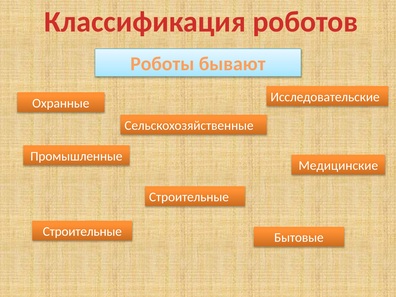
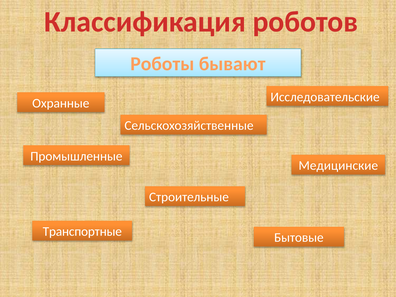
Строительные at (82, 231): Строительные -> Транспортные
